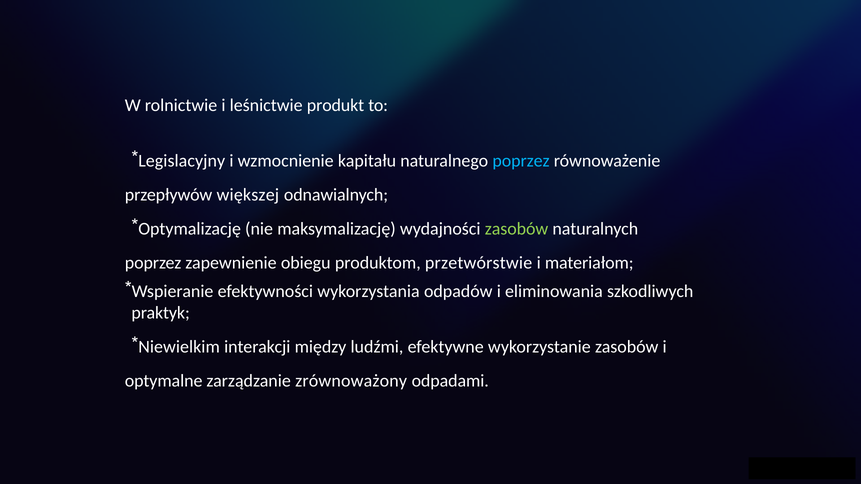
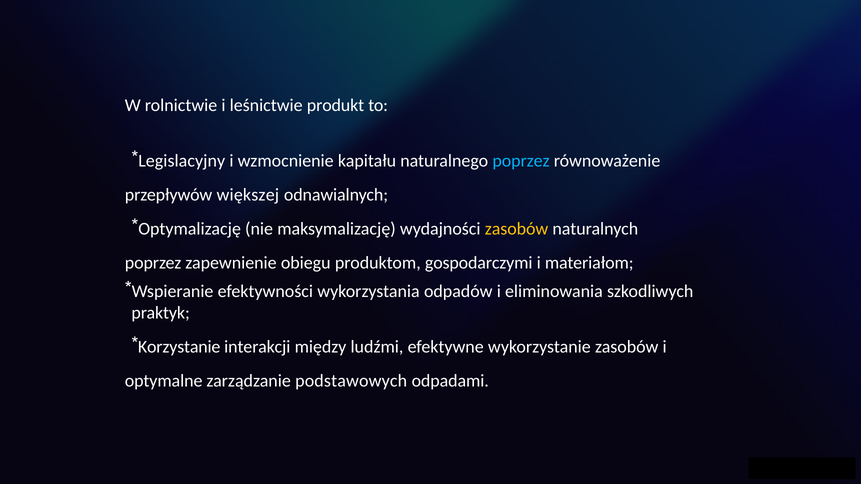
zasobów at (517, 229) colour: light green -> yellow
przetwórstwie: przetwórstwie -> gospodarczymi
Niewielkim: Niewielkim -> Korzystanie
zrównoważony: zrównoważony -> podstawowych
